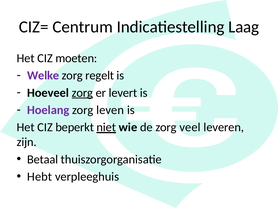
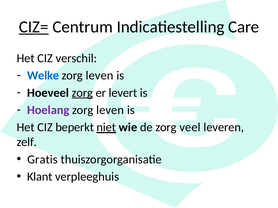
CIZ= underline: none -> present
Laag: Laag -> Care
moeten: moeten -> verschil
Welke colour: purple -> blue
regelt at (100, 76): regelt -> leven
zijn: zijn -> zelf
Betaal: Betaal -> Gratis
Hebt: Hebt -> Klant
